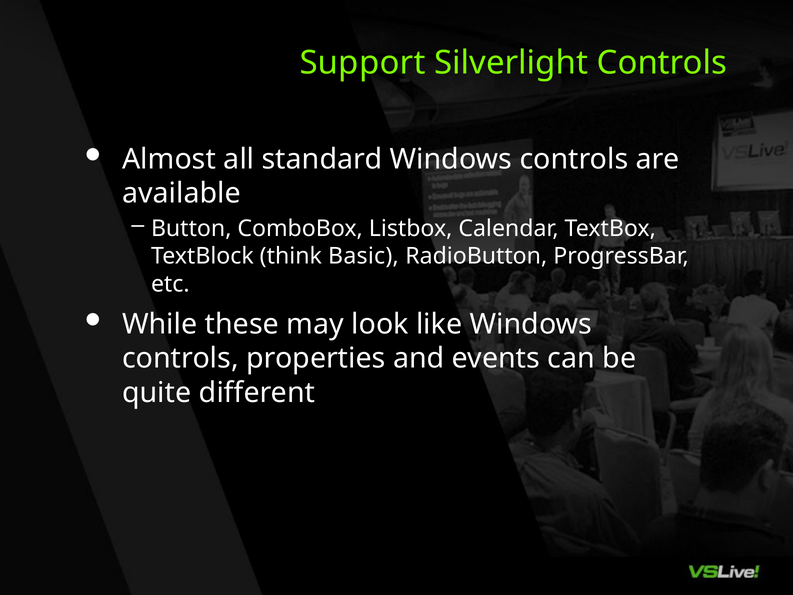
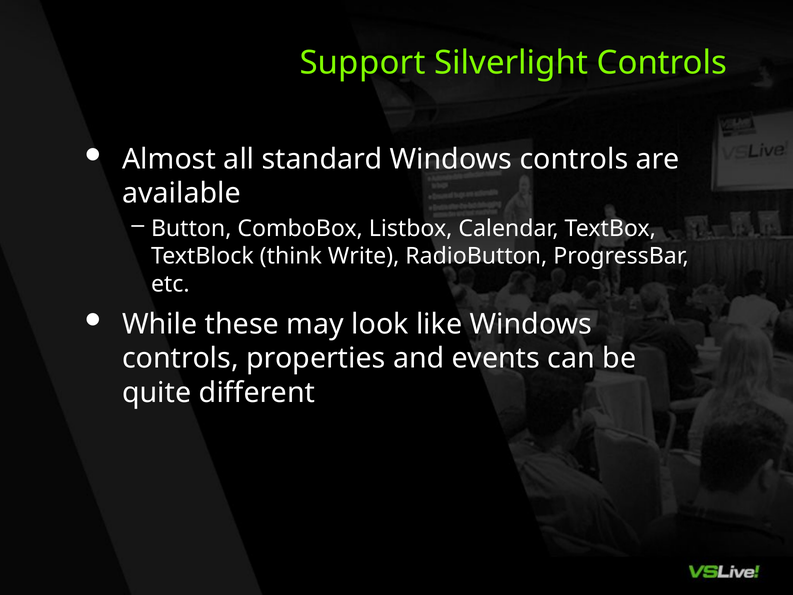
Basic: Basic -> Write
